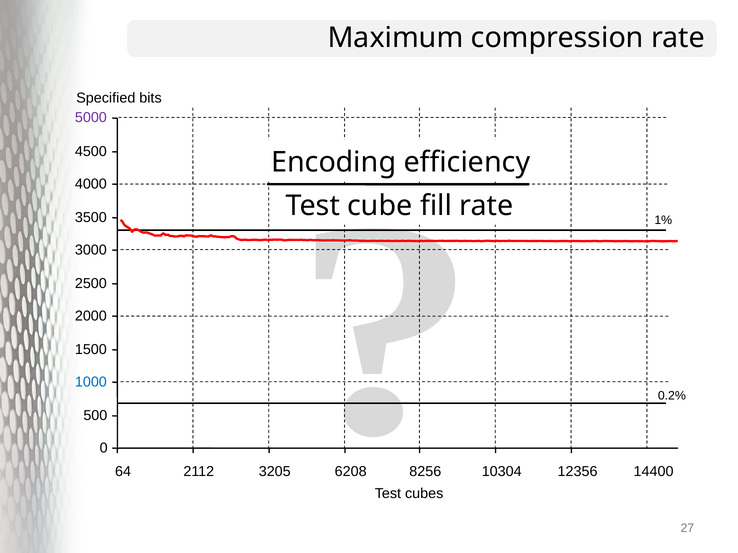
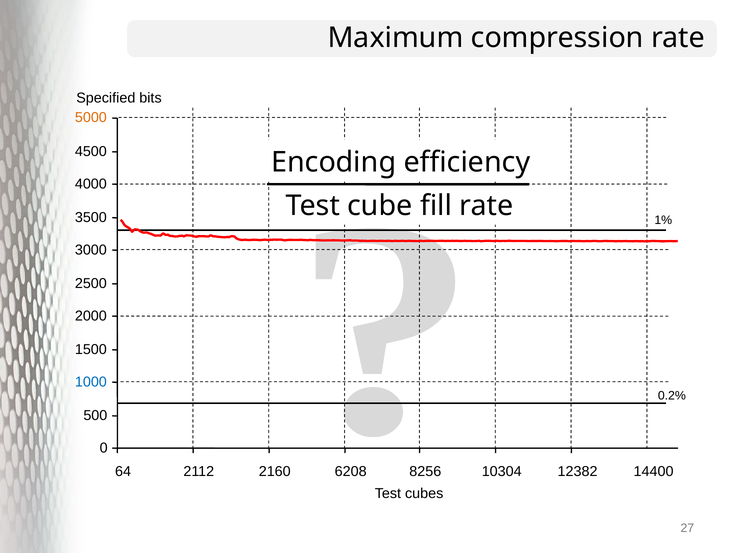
5000 colour: purple -> orange
3205: 3205 -> 2160
12356: 12356 -> 12382
